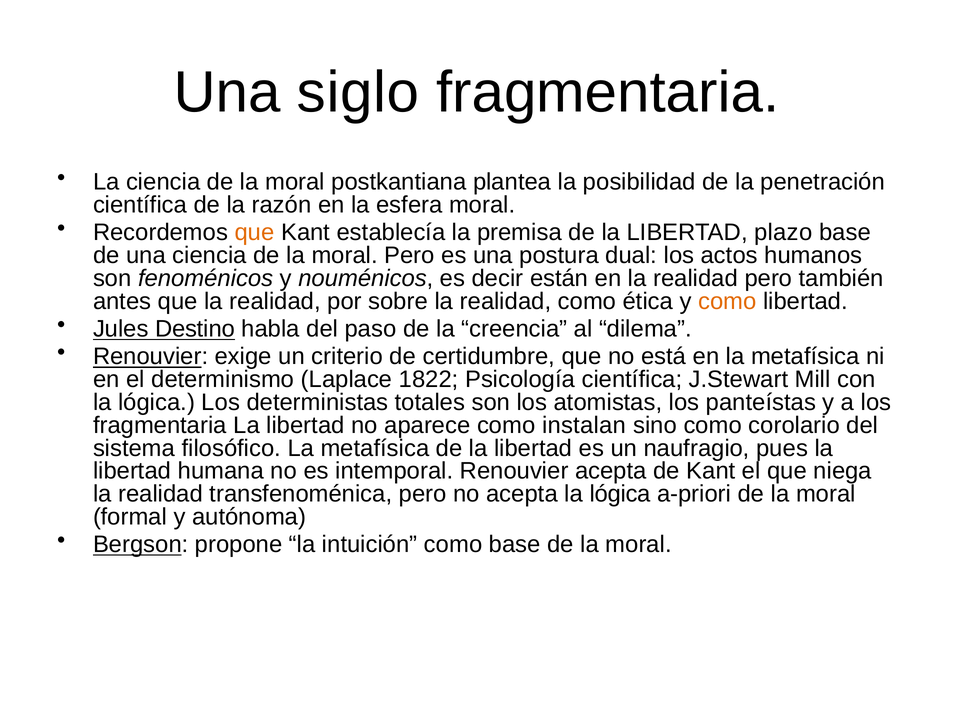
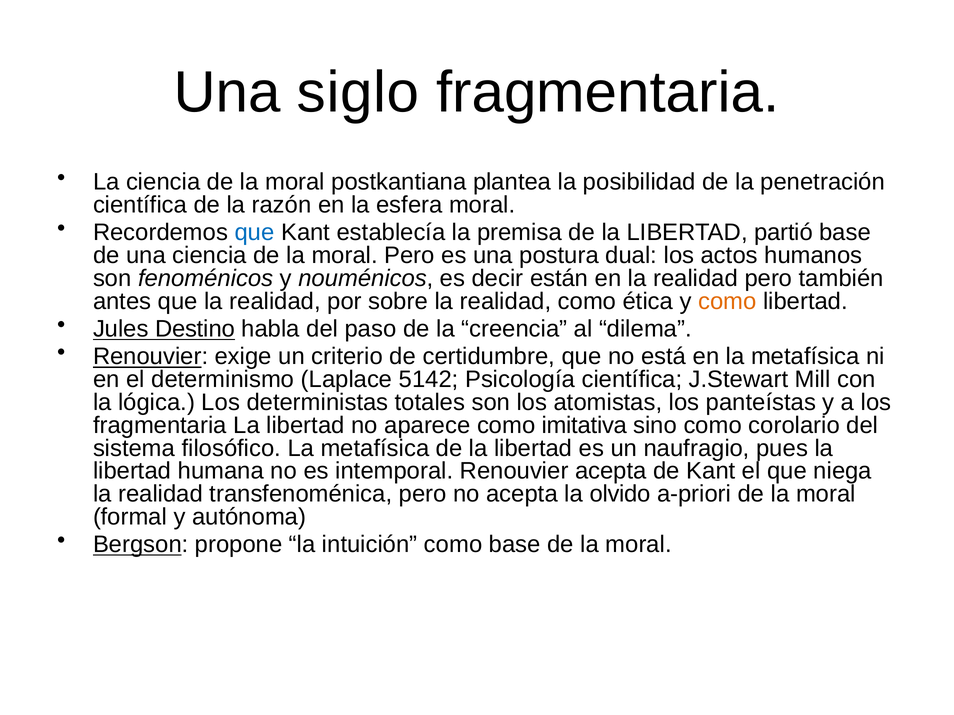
que at (255, 233) colour: orange -> blue
plazo: plazo -> partió
1822: 1822 -> 5142
instalan: instalan -> imitativa
acepta la lógica: lógica -> olvido
